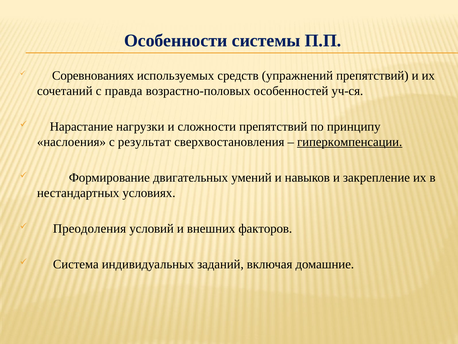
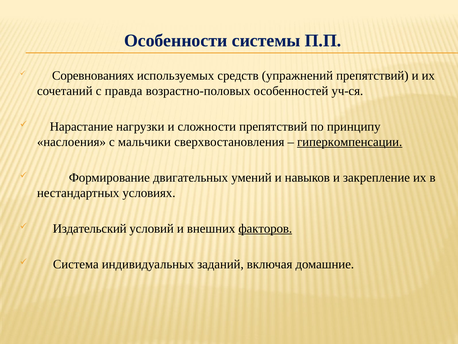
результат: результат -> мальчики
Преодоления: Преодоления -> Издательский
факторов underline: none -> present
